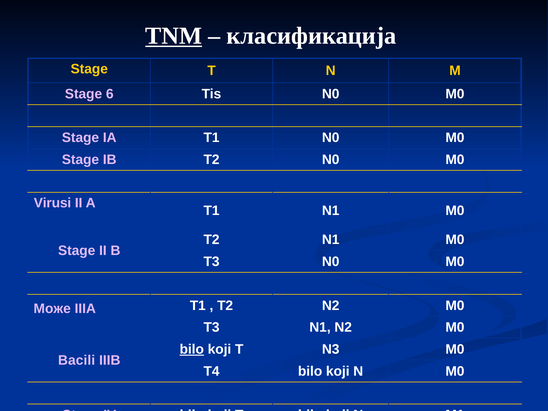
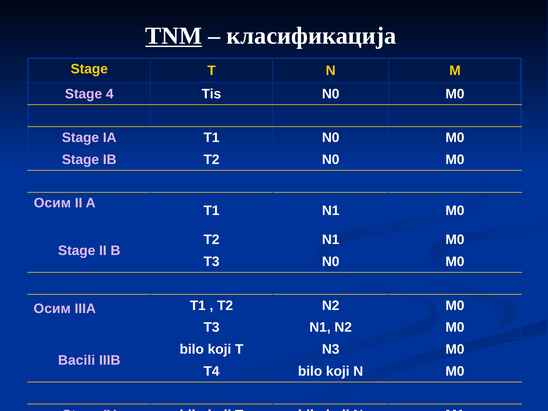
6: 6 -> 4
Virusi at (53, 203): Virusi -> Осим
Може at (52, 309): Може -> Осим
bilo at (192, 349) underline: present -> none
